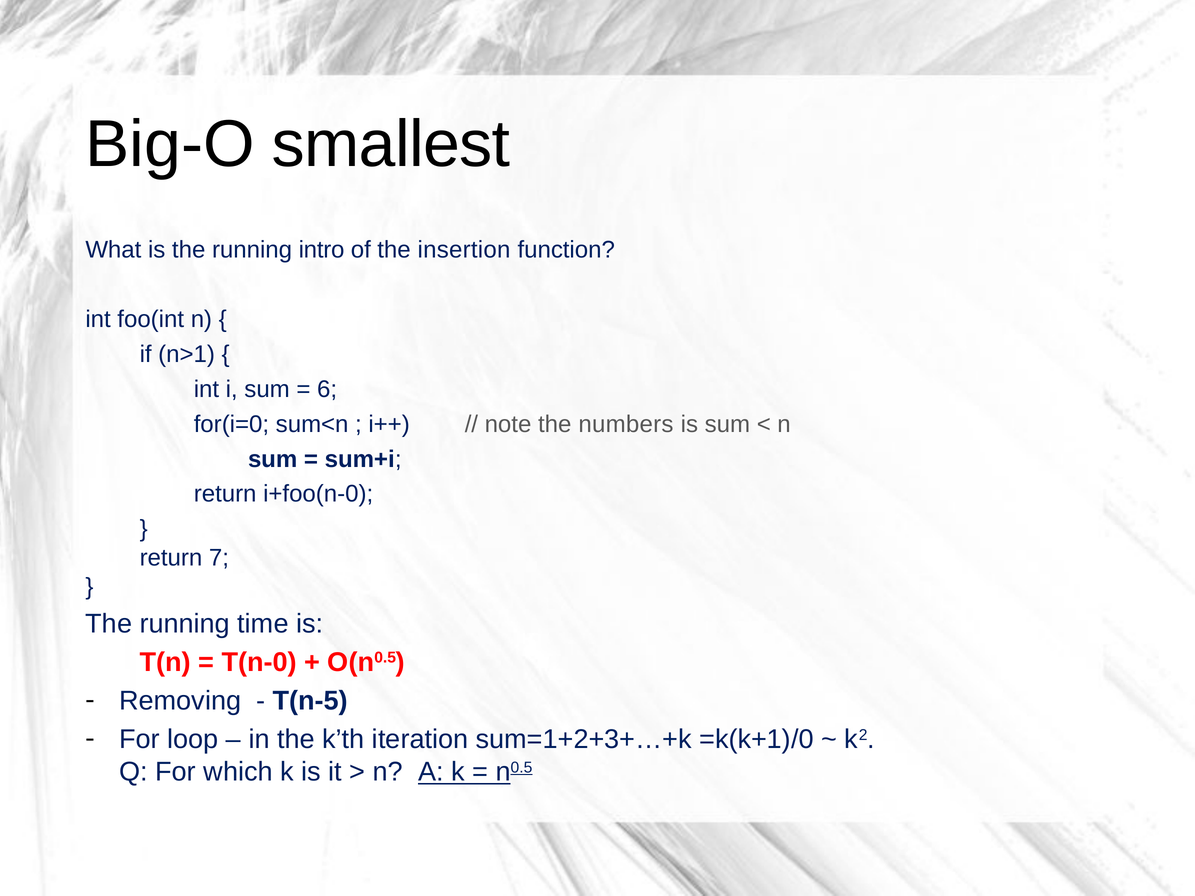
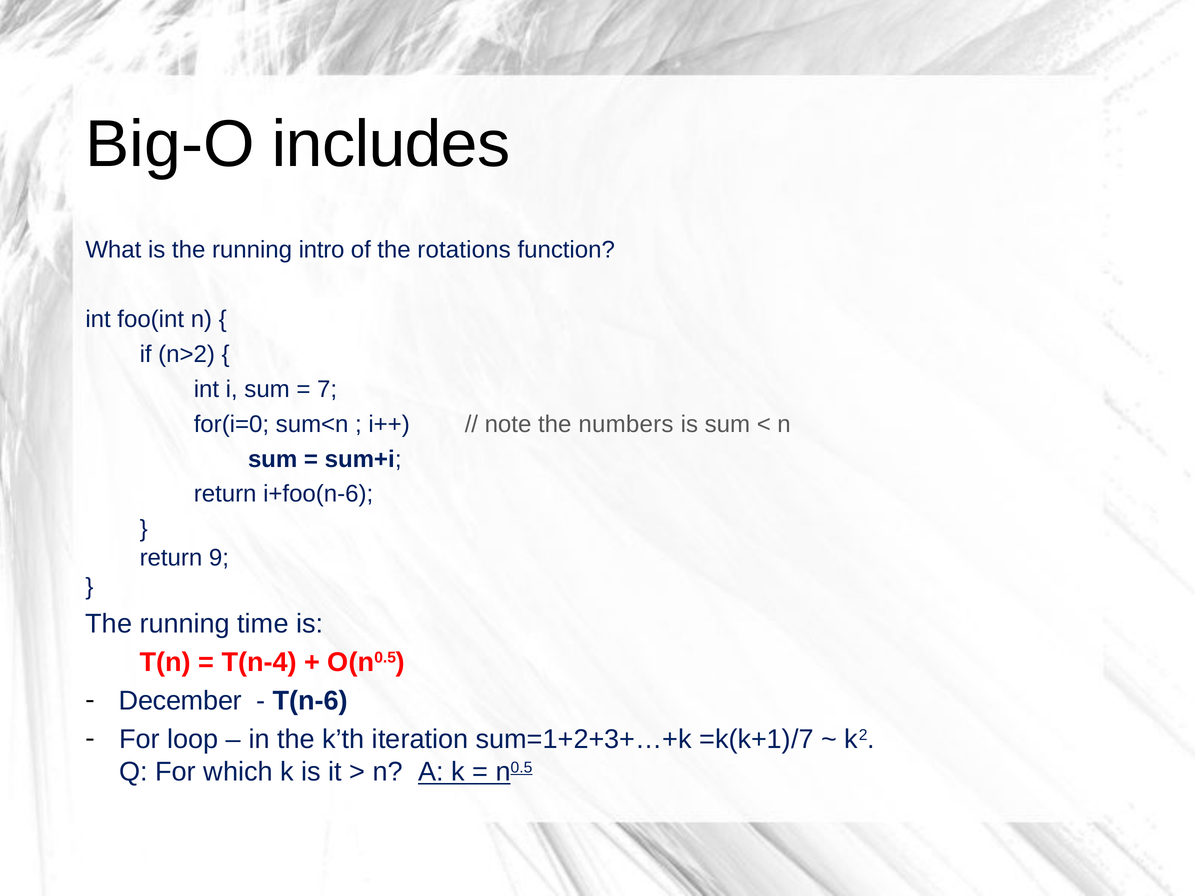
smallest: smallest -> includes
insertion: insertion -> rotations
n>1: n>1 -> n>2
6: 6 -> 7
i+foo(n-0: i+foo(n-0 -> i+foo(n-6
7: 7 -> 9
T(n-0: T(n-0 -> T(n-4
Removing: Removing -> December
T(n-5: T(n-5 -> T(n-6
=k(k+1)/0: =k(k+1)/0 -> =k(k+1)/7
